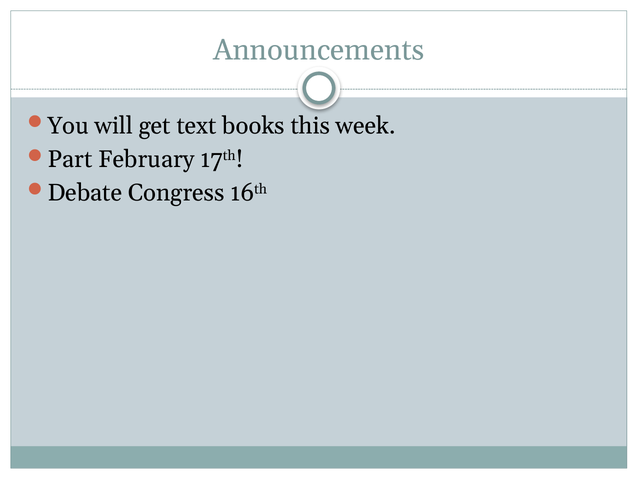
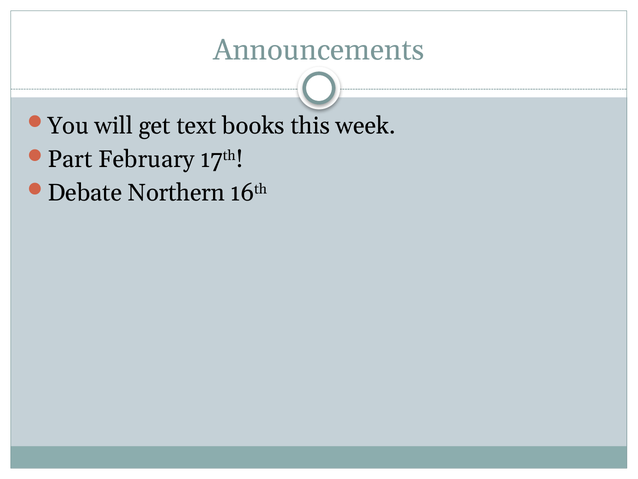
Congress: Congress -> Northern
